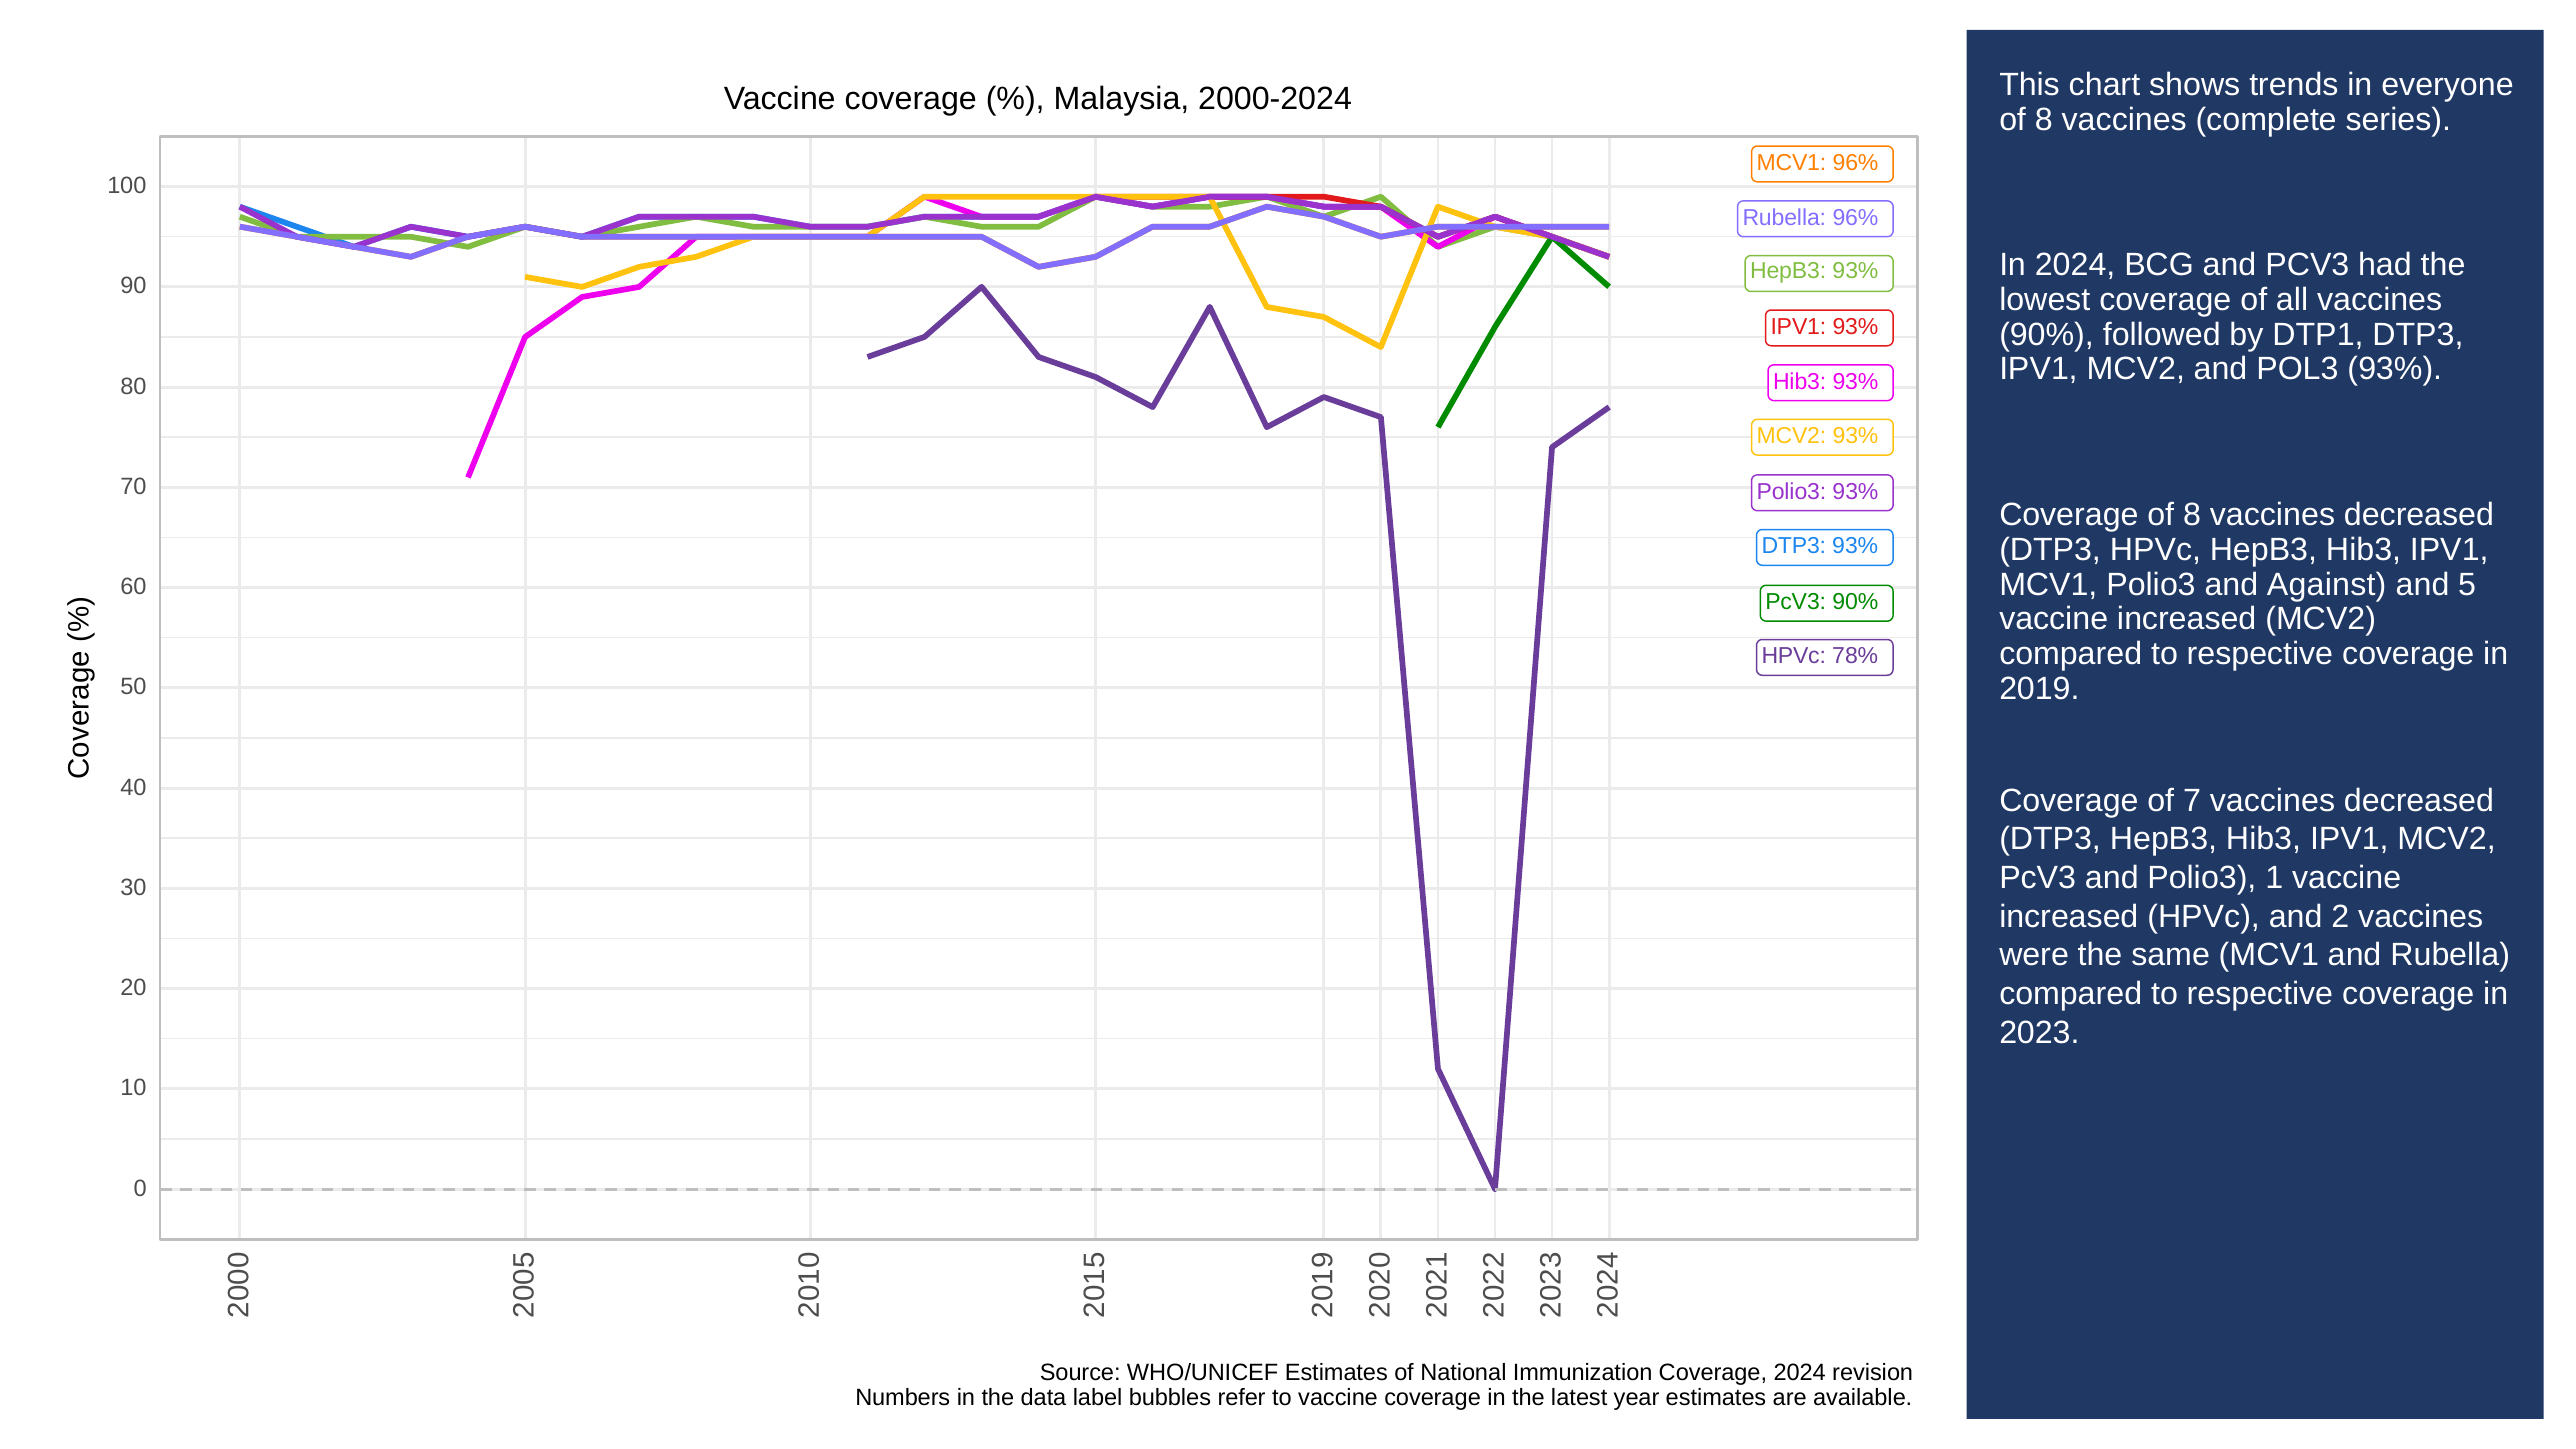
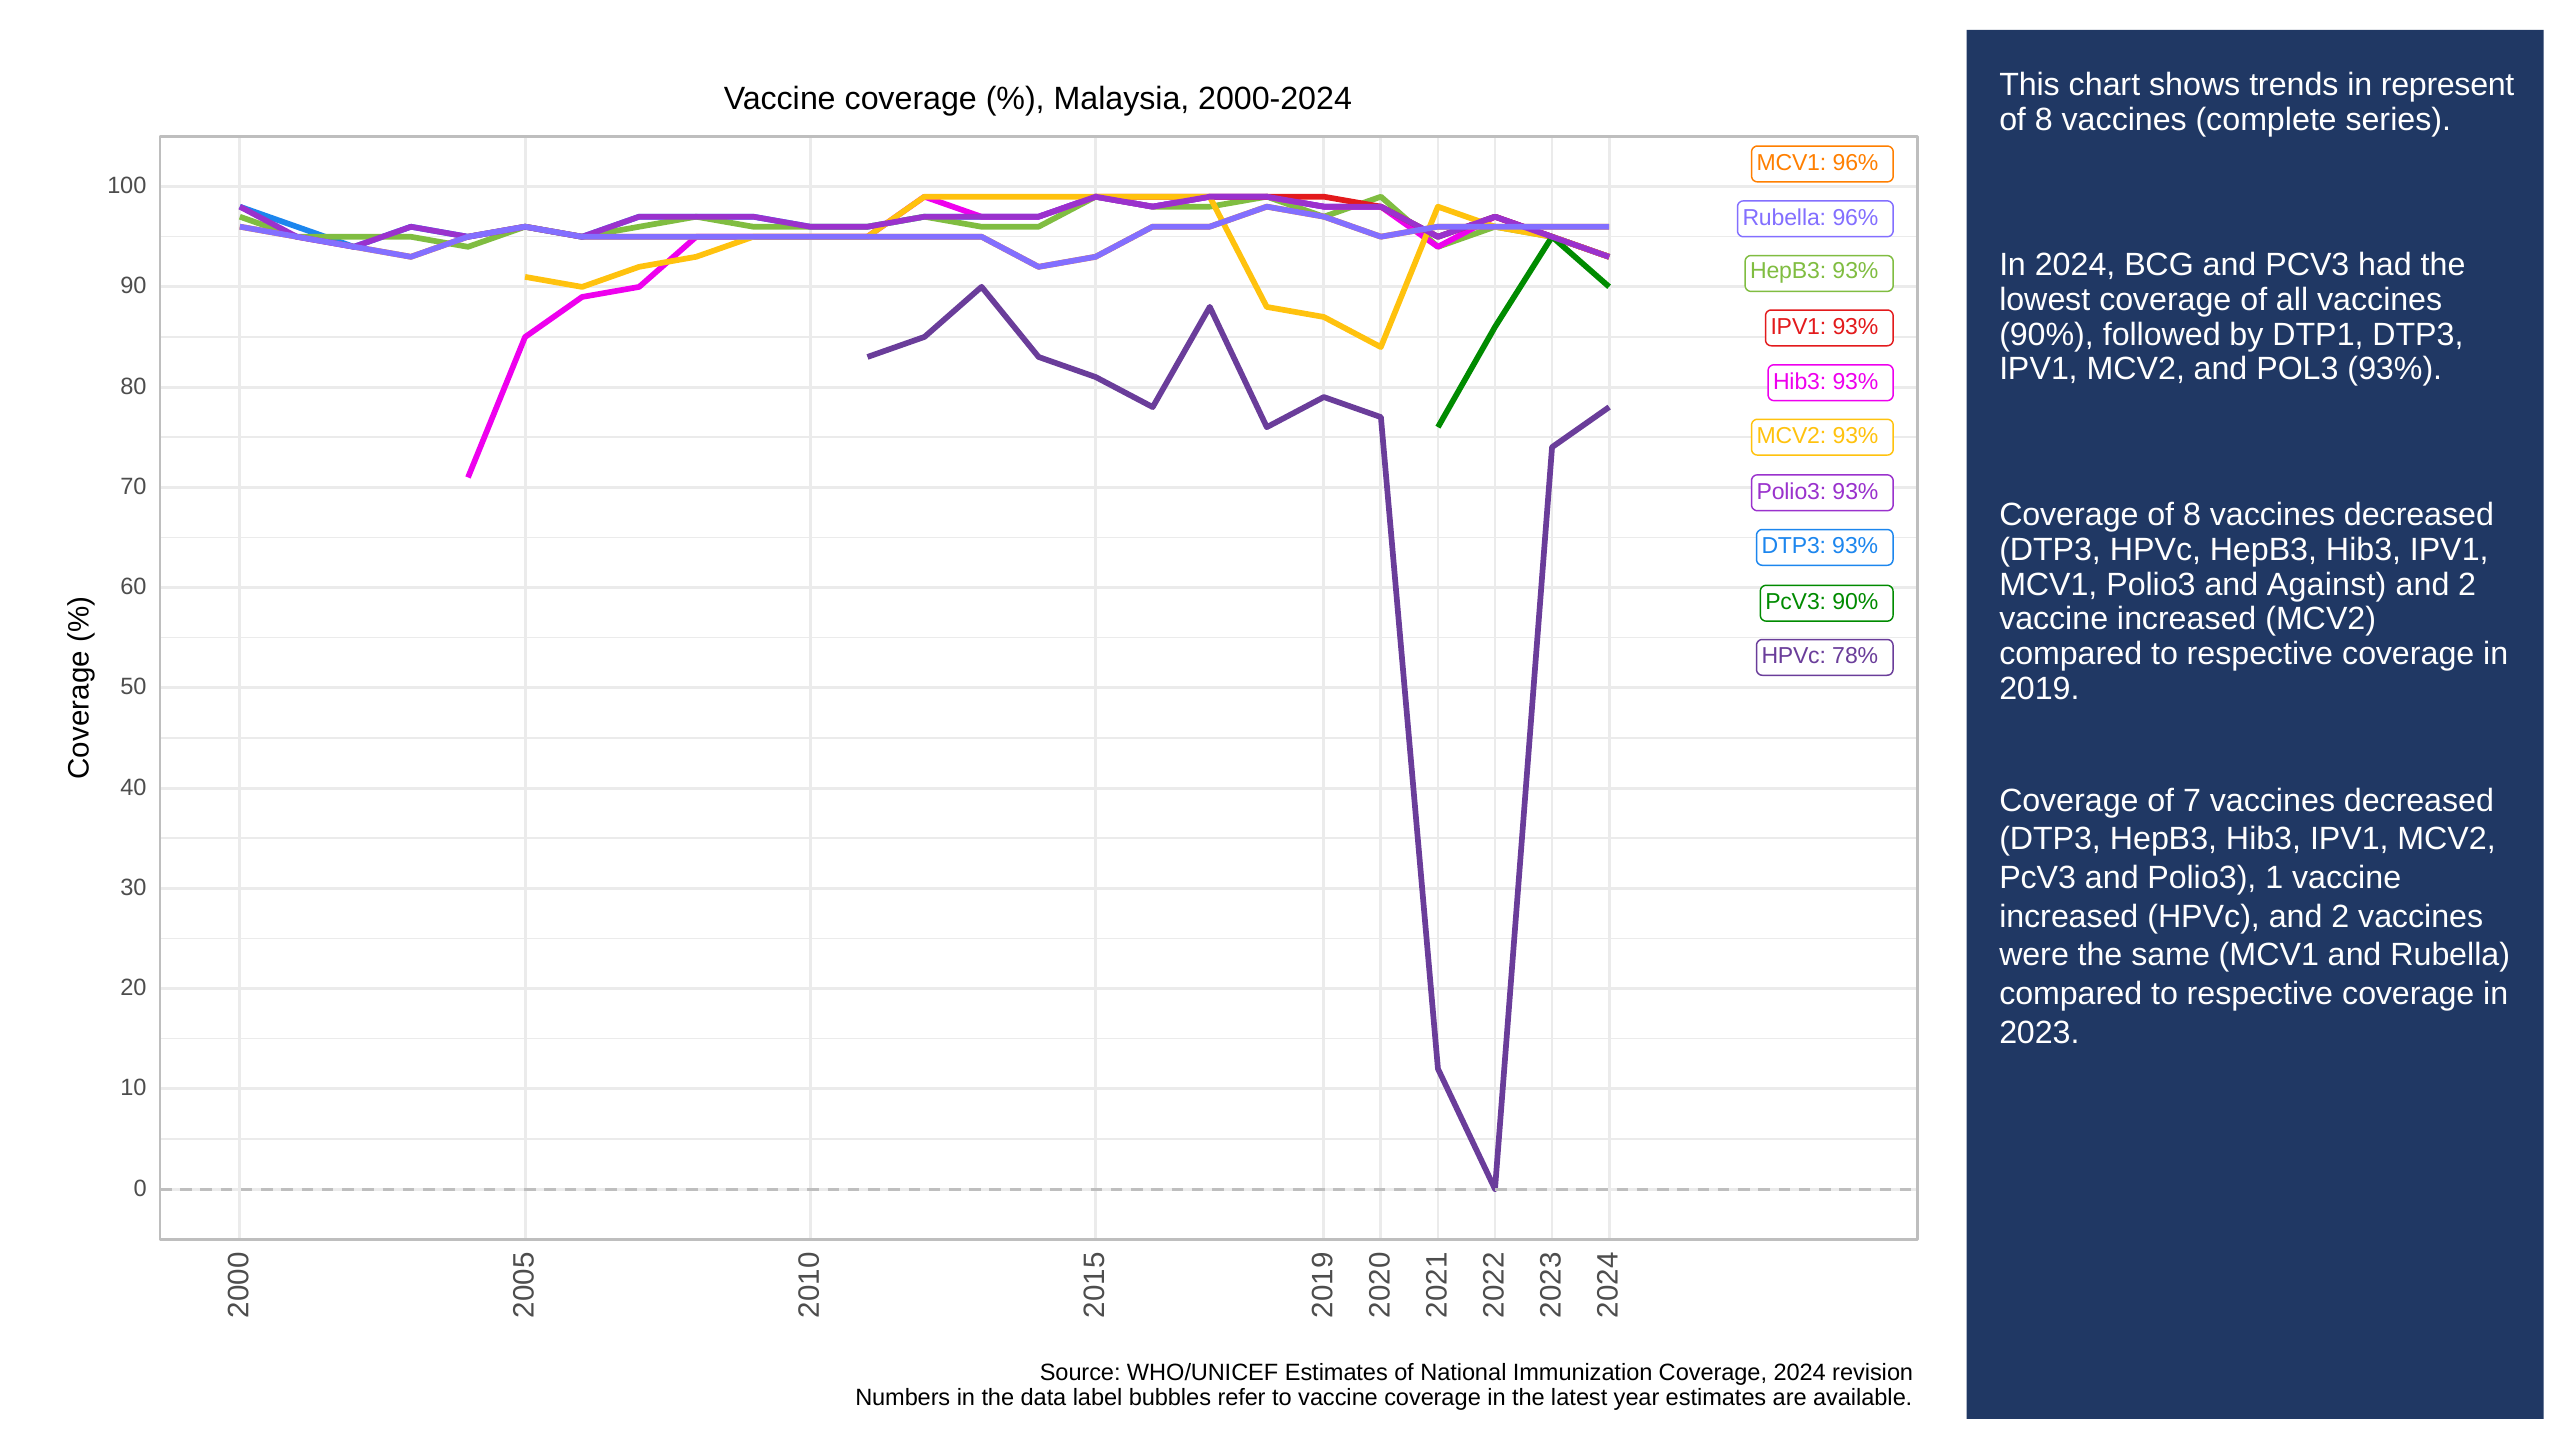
everyone: everyone -> represent
5 at (2467, 584): 5 -> 2
